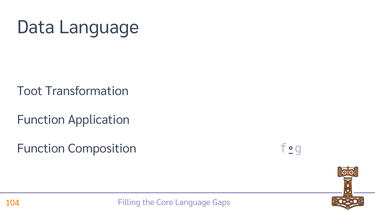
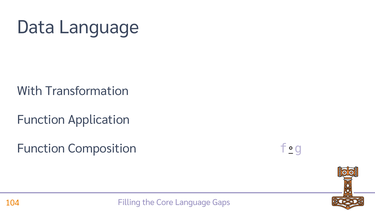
Toot: Toot -> With
